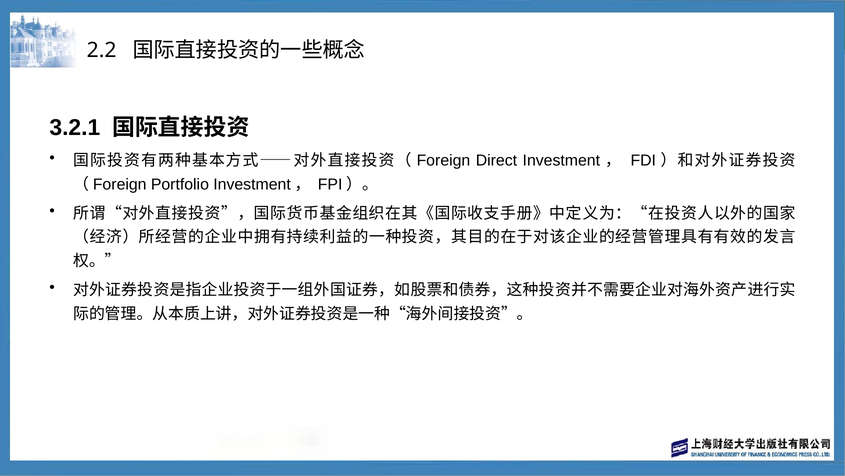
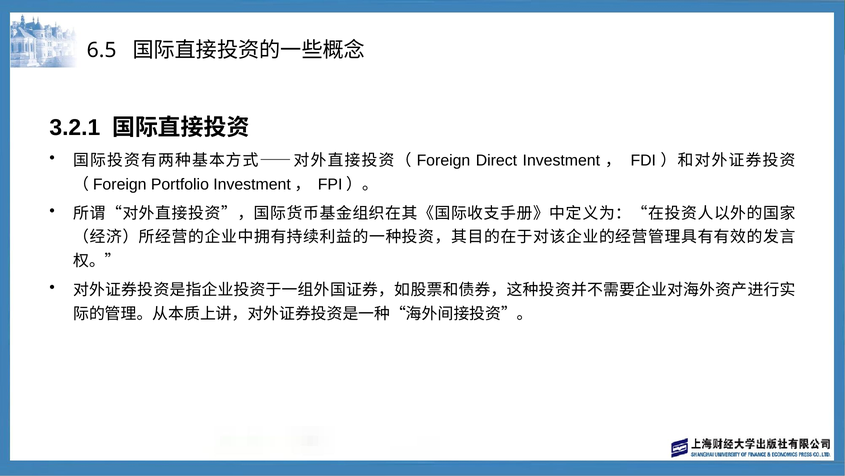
2.2: 2.2 -> 6.5
